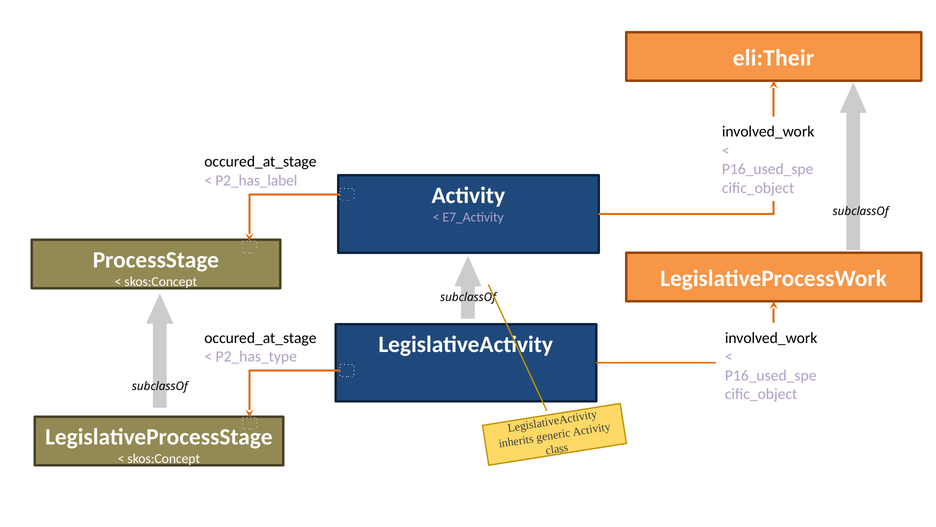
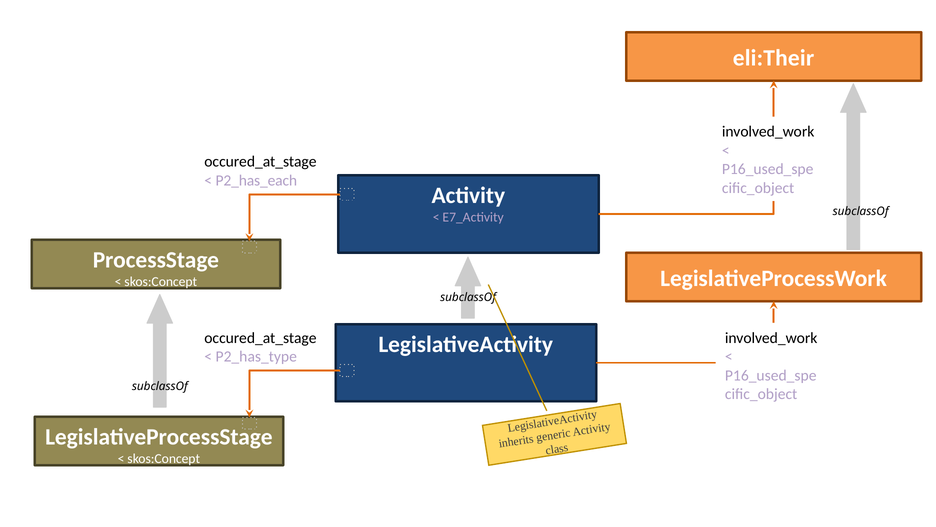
P2_has_label: P2_has_label -> P2_has_each
